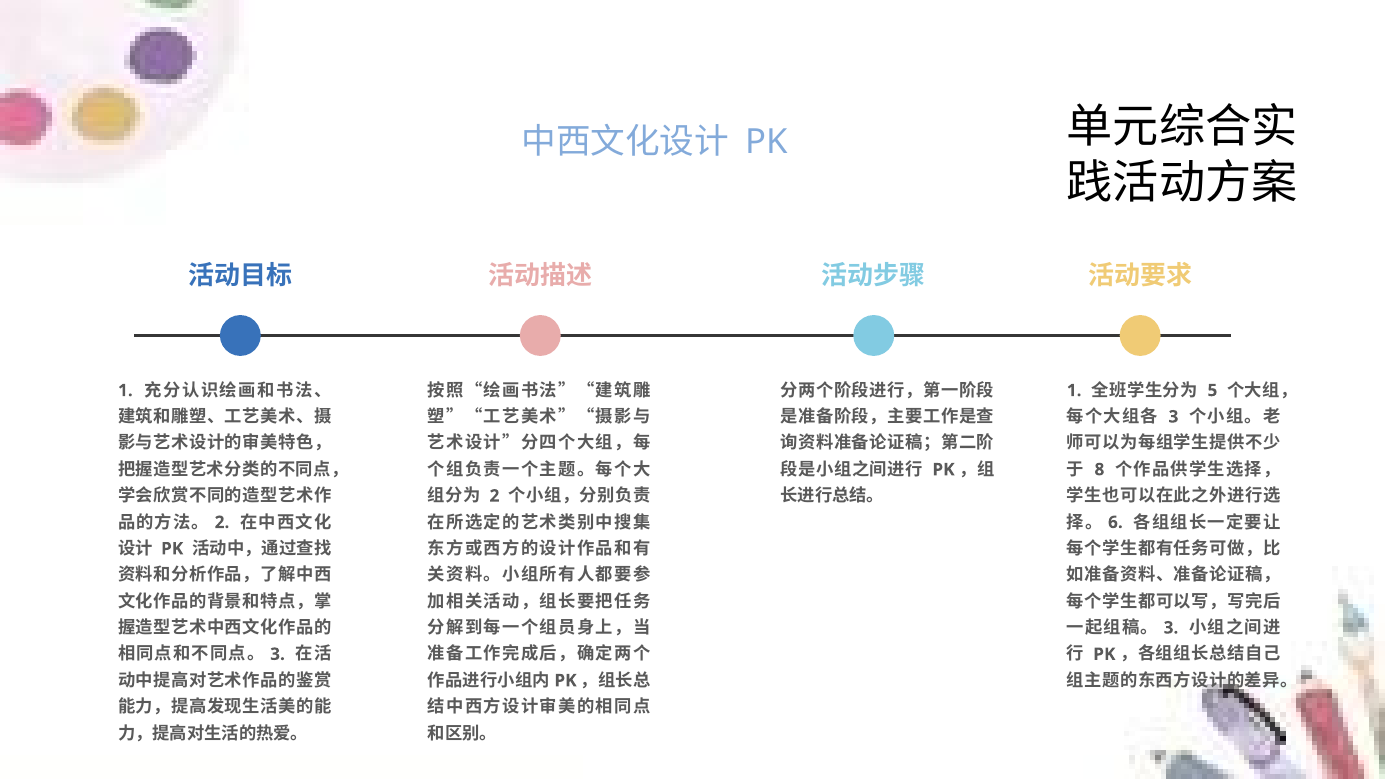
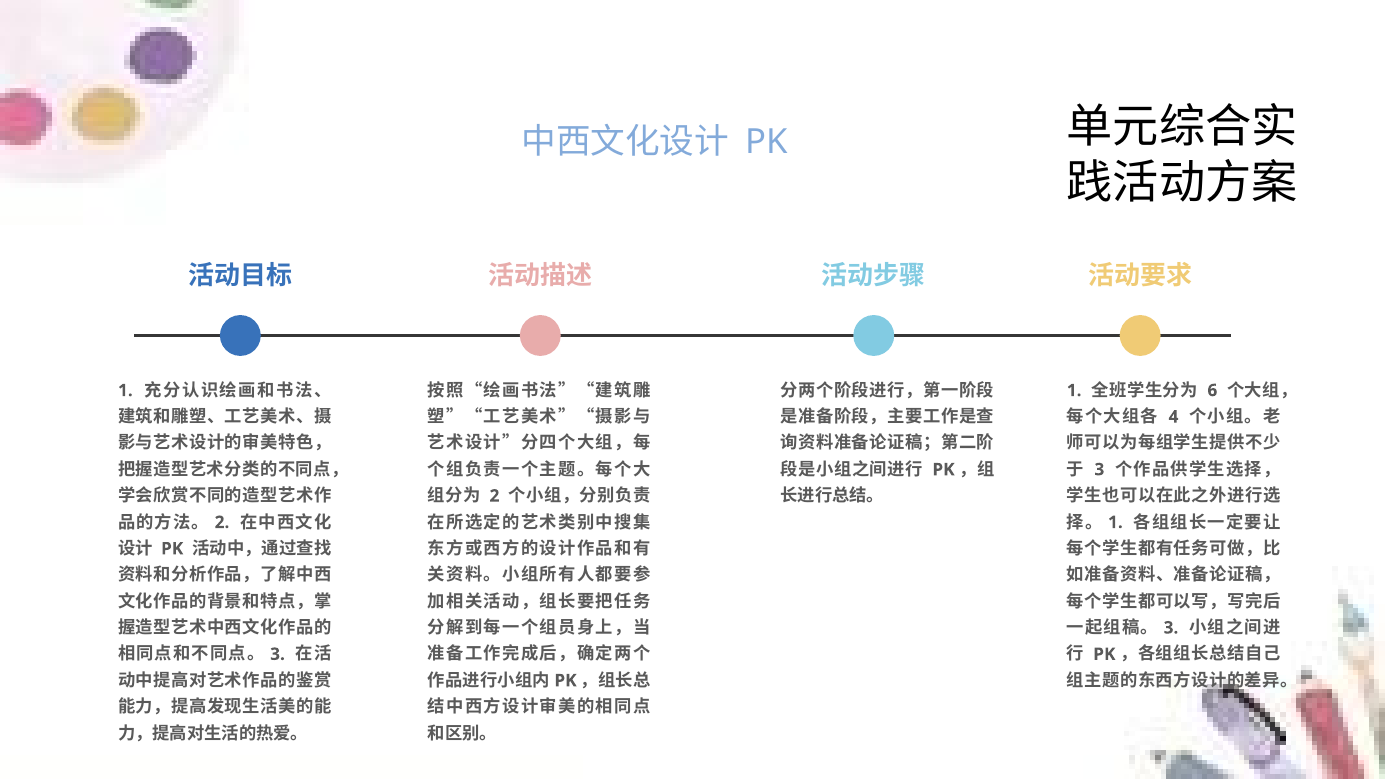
5: 5 -> 6
3 at (1174, 417): 3 -> 4
8 at (1099, 470): 8 -> 3
6 at (1115, 522): 6 -> 1
